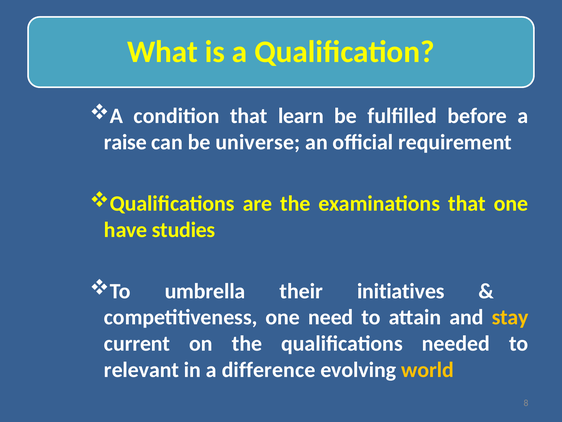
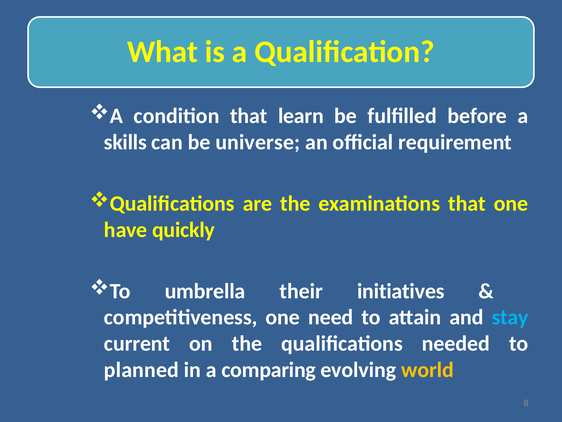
raise: raise -> skills
studies: studies -> quickly
stay colour: yellow -> light blue
relevant: relevant -> planned
difference: difference -> comparing
